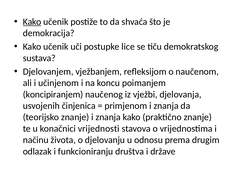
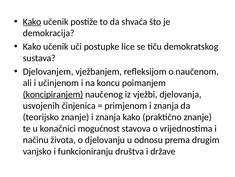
koncipiranjem underline: none -> present
vrijednosti: vrijednosti -> mogućnost
odlazak: odlazak -> vanjsko
